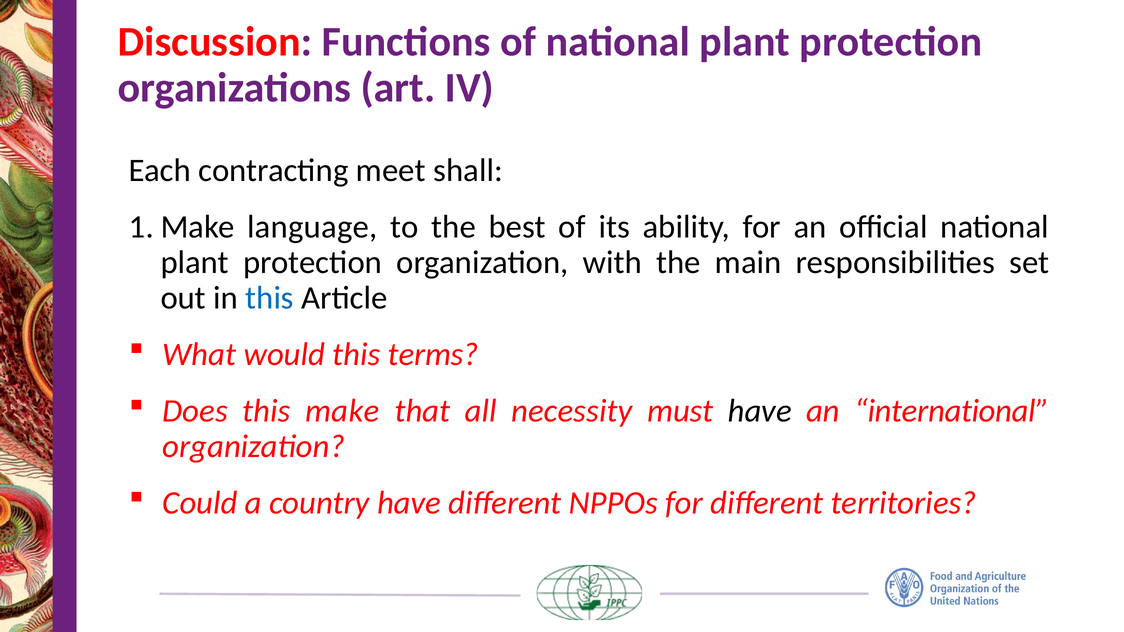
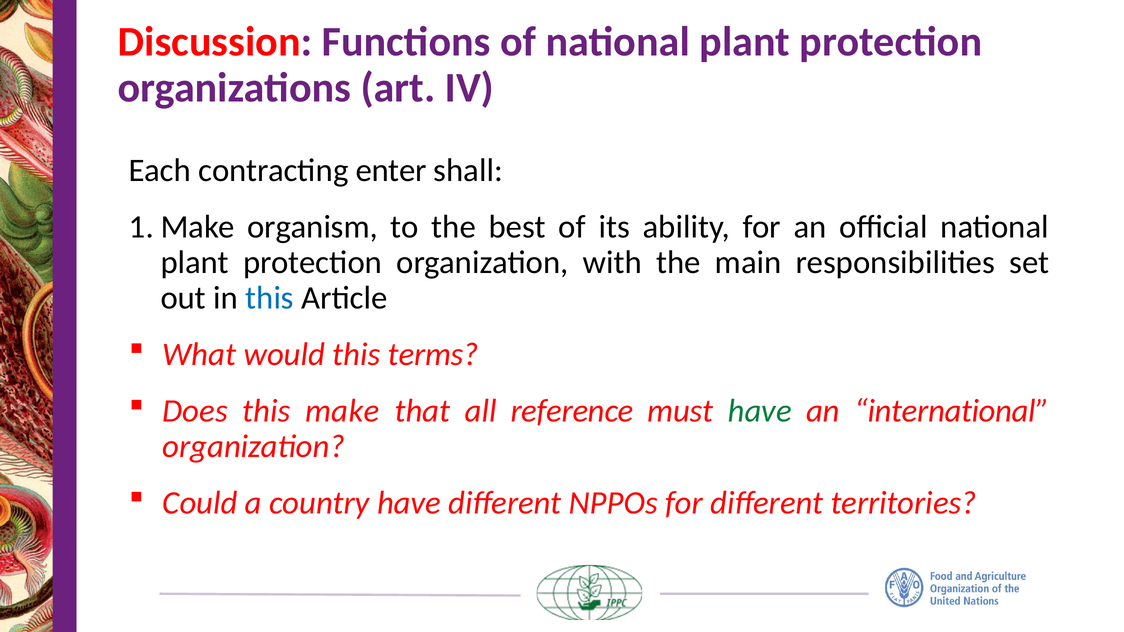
meet: meet -> enter
language: language -> organism
necessity: necessity -> reference
have at (760, 411) colour: black -> green
